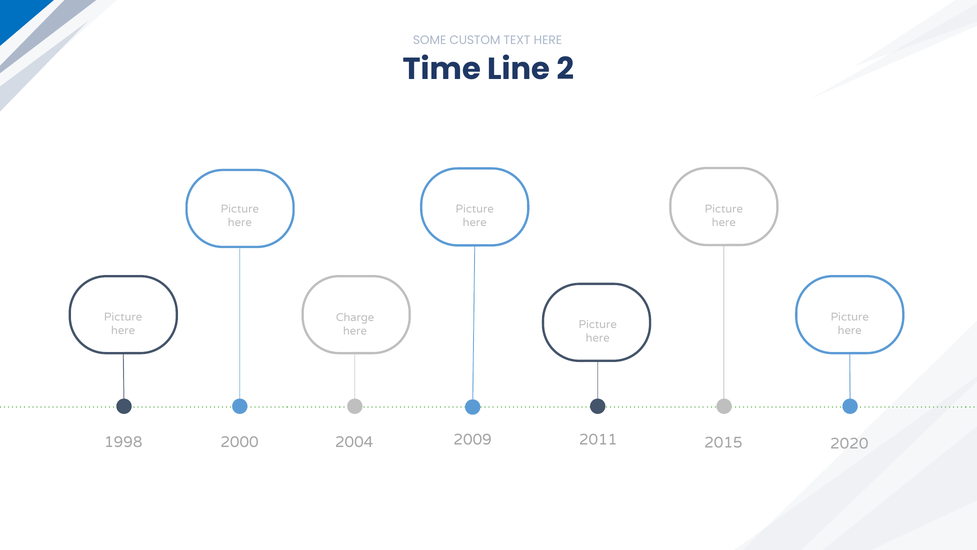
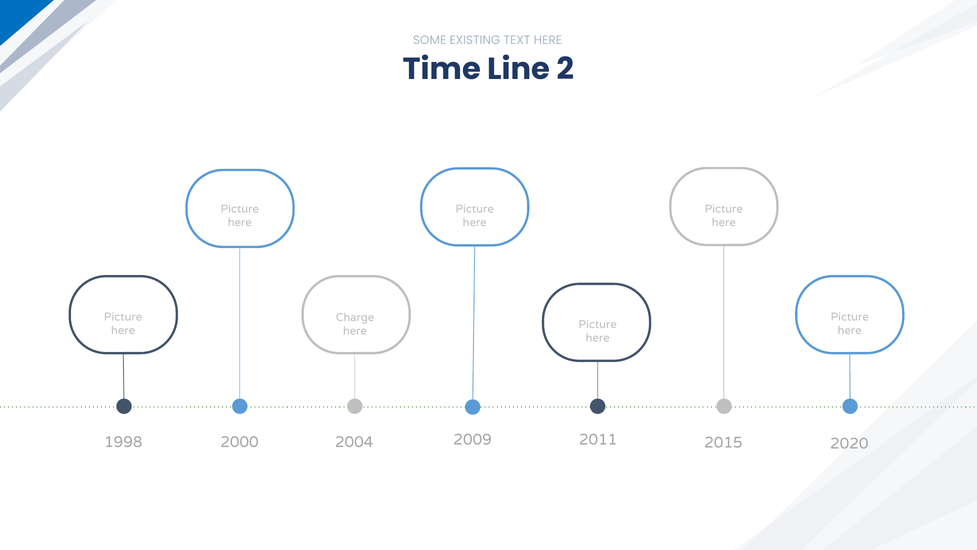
CUSTOM: CUSTOM -> EXISTING
